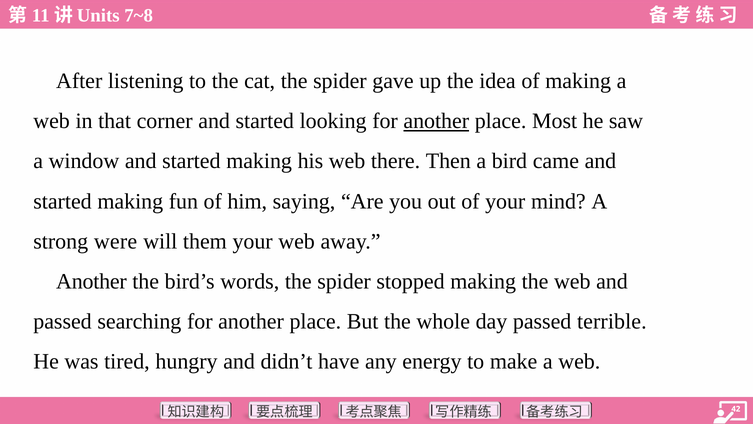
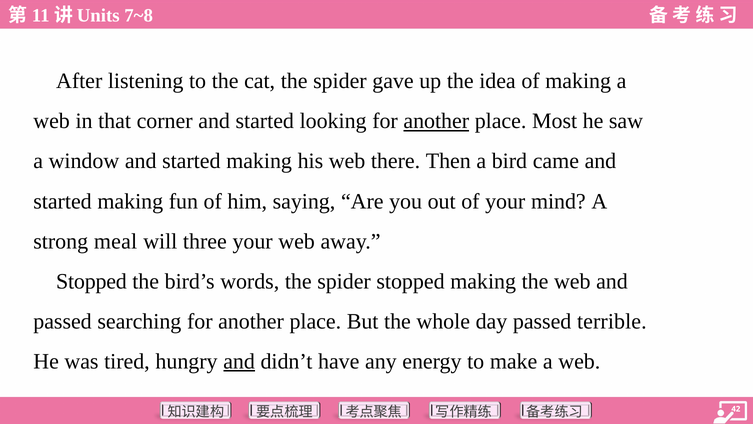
were: were -> meal
them: them -> three
Another at (91, 281): Another -> Stopped
and at (239, 361) underline: none -> present
